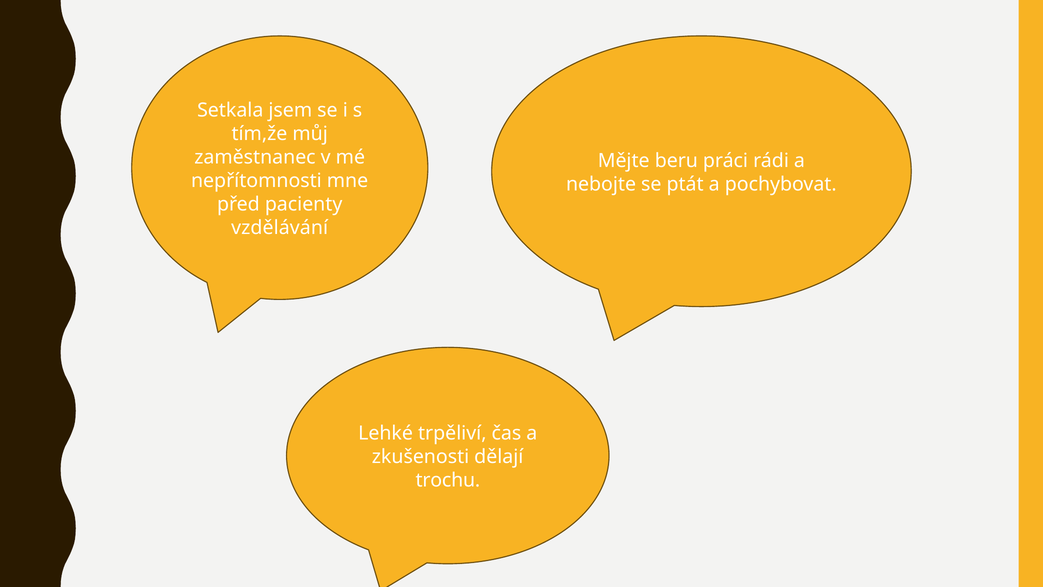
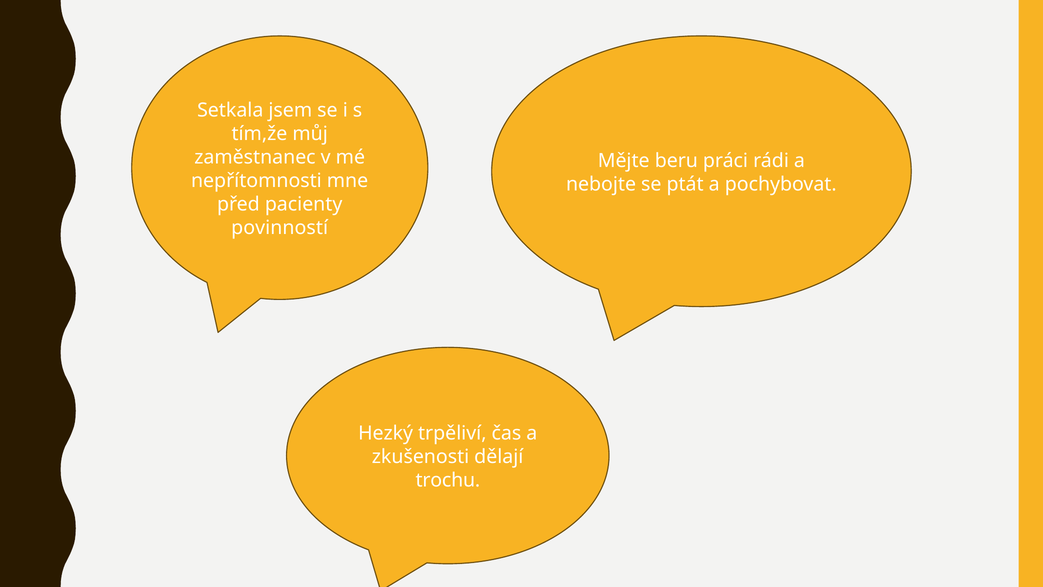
vzdělávání: vzdělávání -> povinností
Lehké: Lehké -> Hezký
